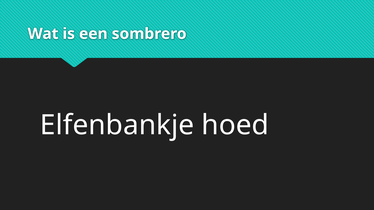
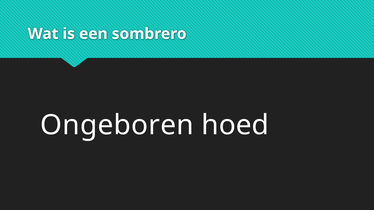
Elfenbankje: Elfenbankje -> Ongeboren
